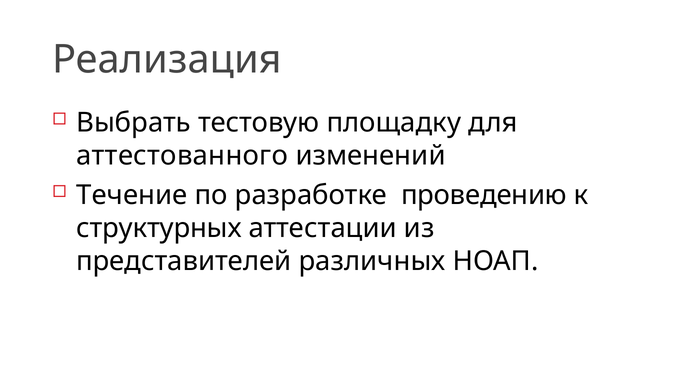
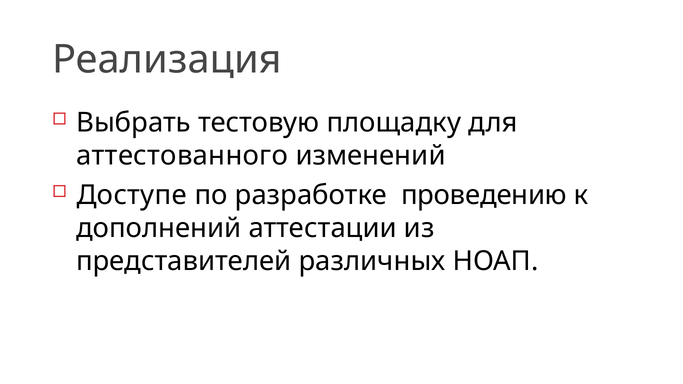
Течение: Течение -> Доступе
структурных: структурных -> дополнений
